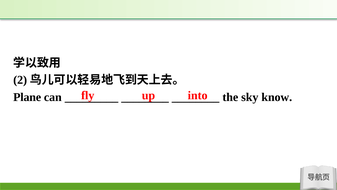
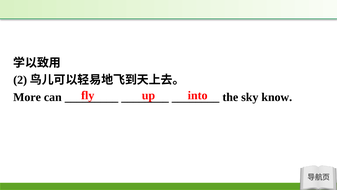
Plane: Plane -> More
